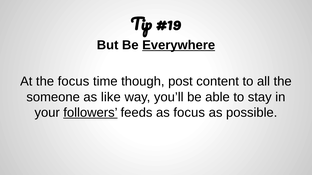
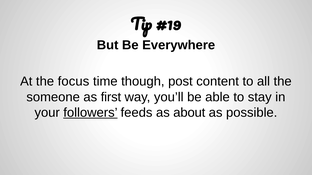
Everywhere underline: present -> none
like: like -> first
as focus: focus -> about
